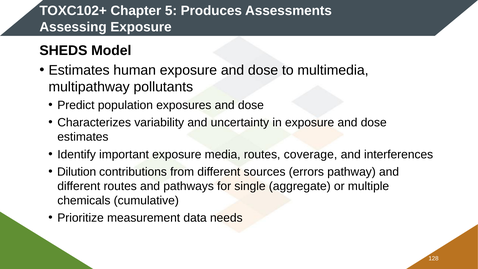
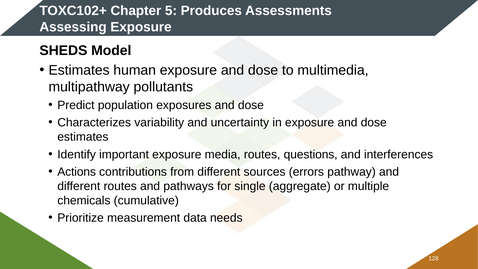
coverage: coverage -> questions
Dilution: Dilution -> Actions
